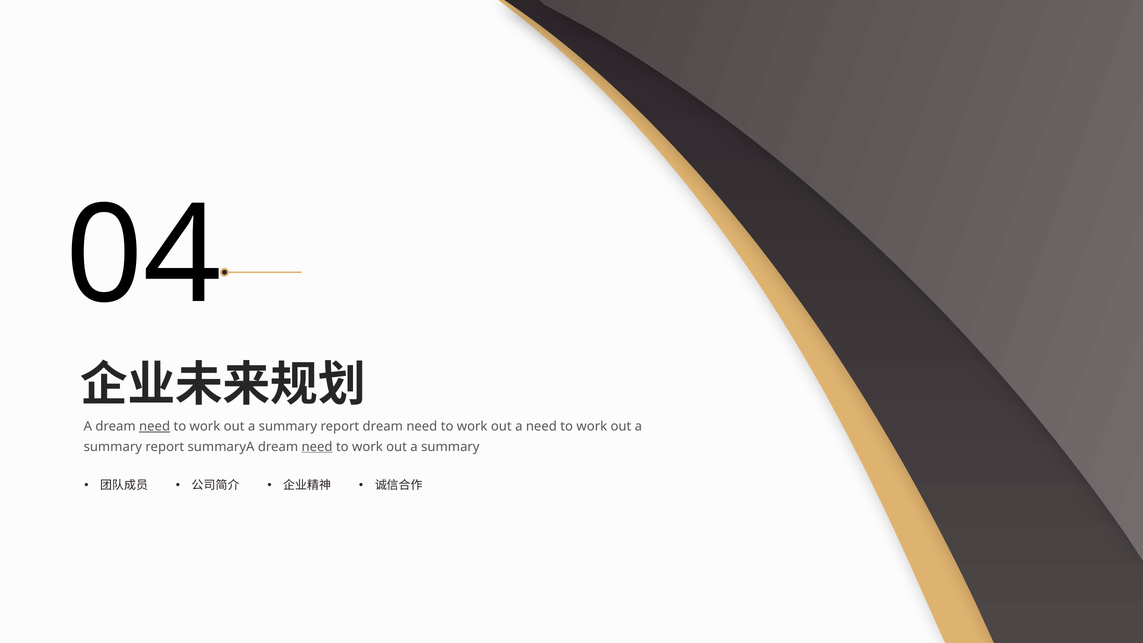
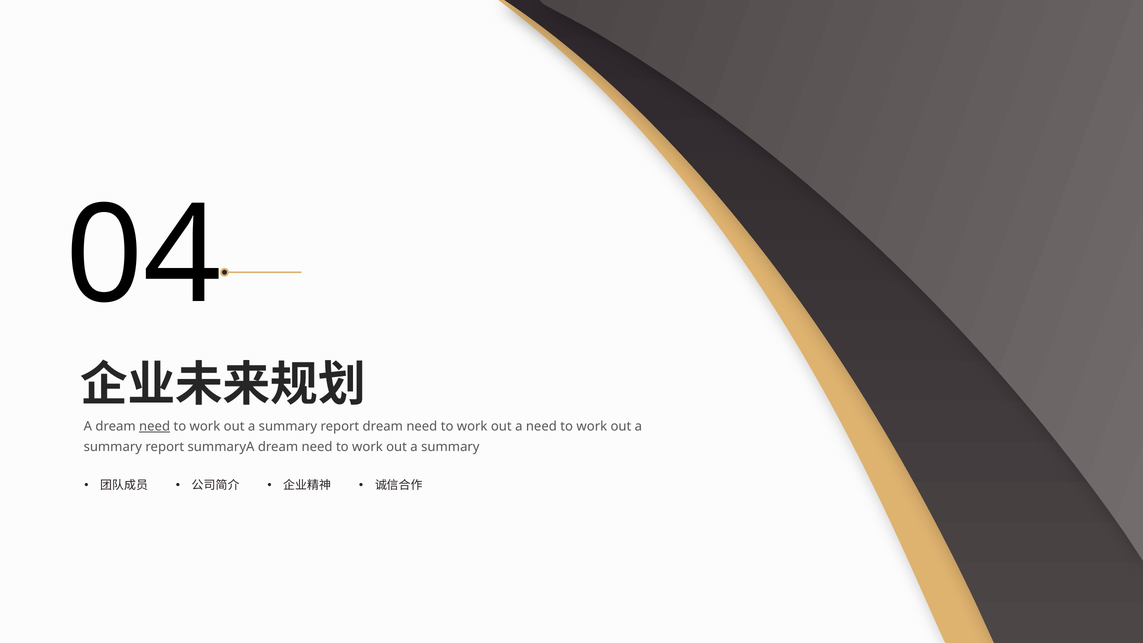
need at (317, 447) underline: present -> none
